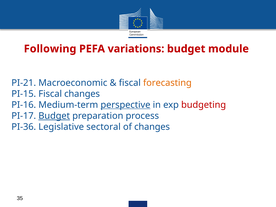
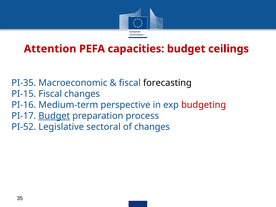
Following: Following -> Attention
variations: variations -> capacities
module: module -> ceilings
PI-21: PI-21 -> PI-35
forecasting colour: orange -> black
perspective underline: present -> none
PI-36: PI-36 -> PI-52
